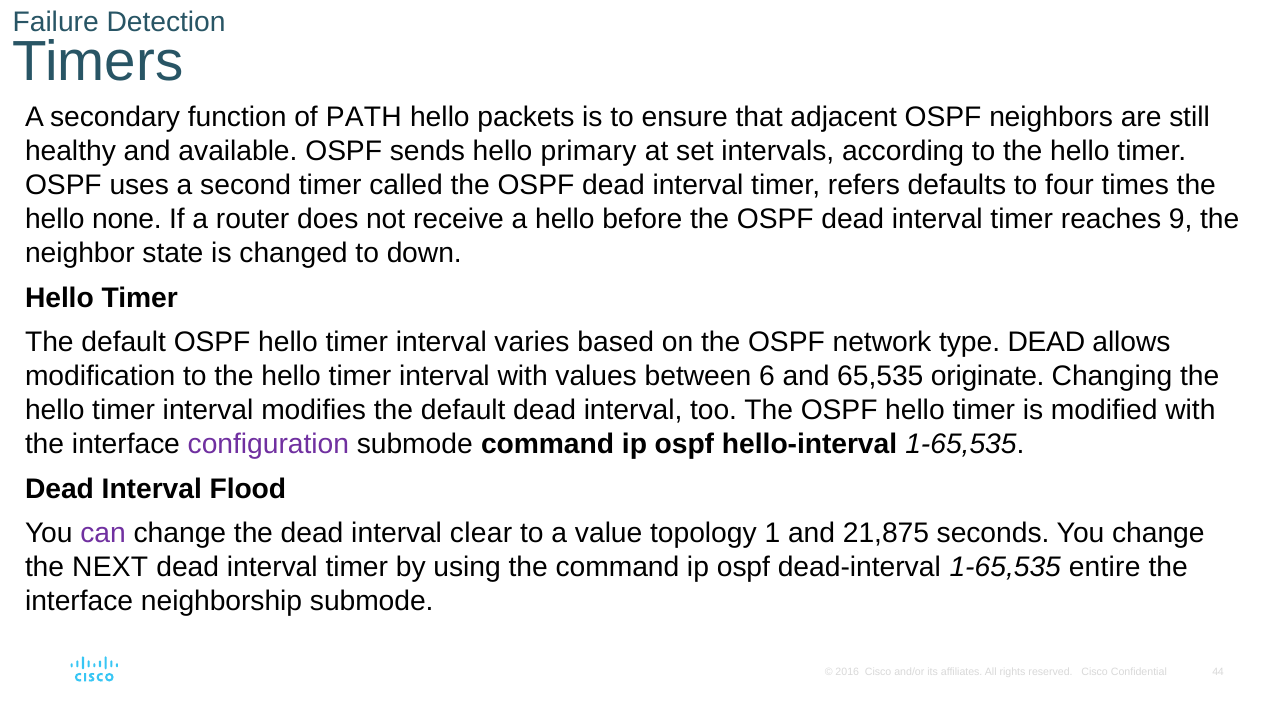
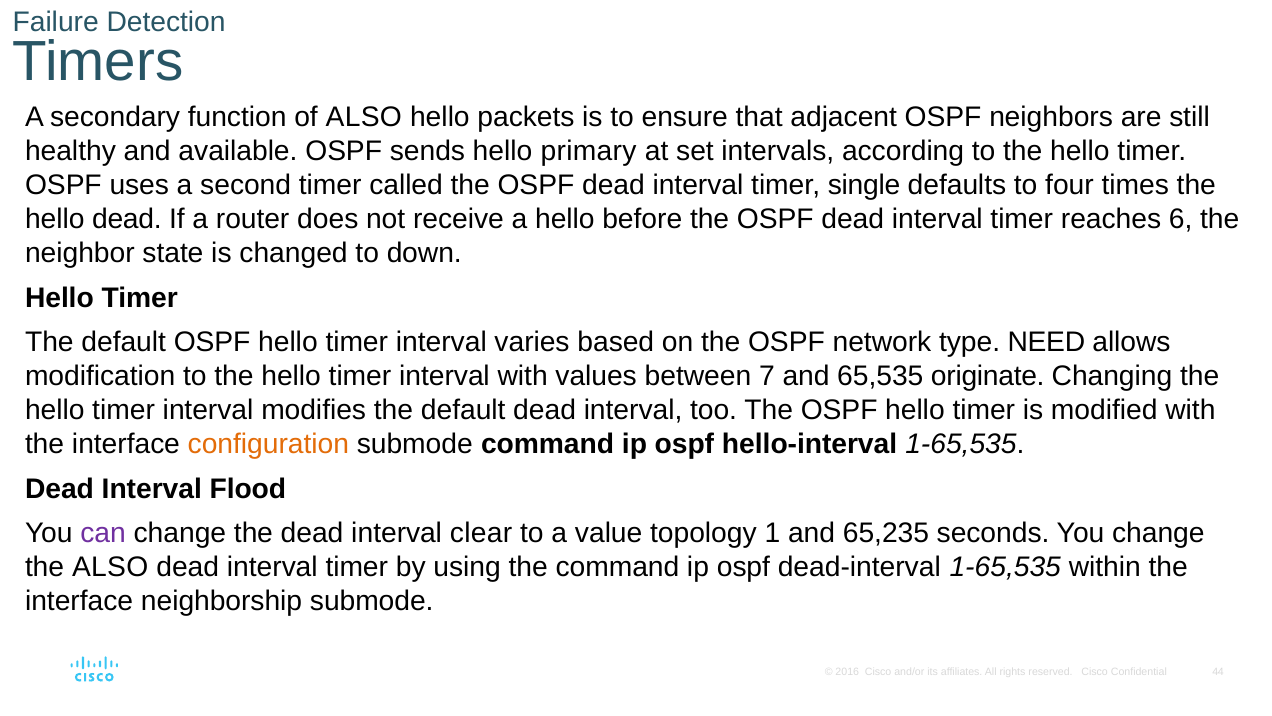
of PATH: PATH -> ALSO
refers: refers -> single
hello none: none -> dead
9: 9 -> 6
type DEAD: DEAD -> NEED
6: 6 -> 7
configuration colour: purple -> orange
21,875: 21,875 -> 65,235
the NEXT: NEXT -> ALSO
entire: entire -> within
